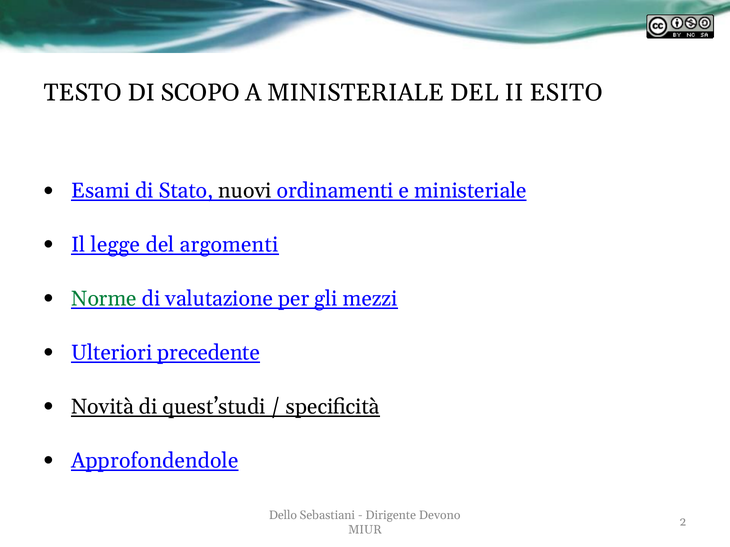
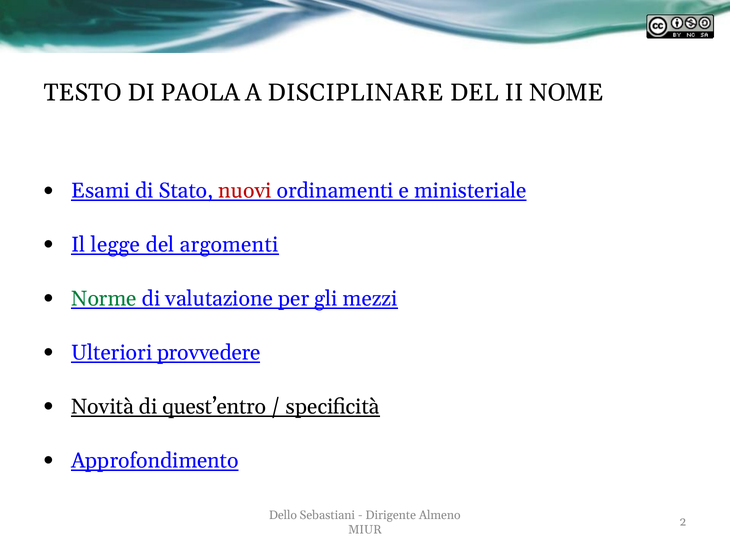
SCOPO: SCOPO -> PAOLA
A MINISTERIALE: MINISTERIALE -> DISCIPLINARE
ESITO: ESITO -> NOME
nuovi colour: black -> red
precedente: precedente -> provvedere
quest’studi: quest’studi -> quest’entro
Approfondendole: Approfondendole -> Approfondimento
Devono: Devono -> Almeno
